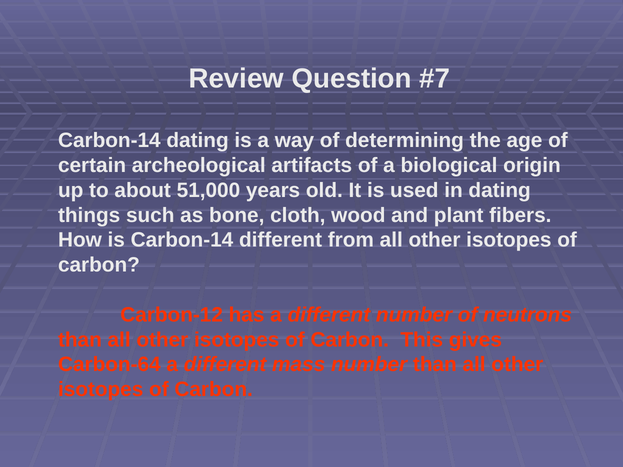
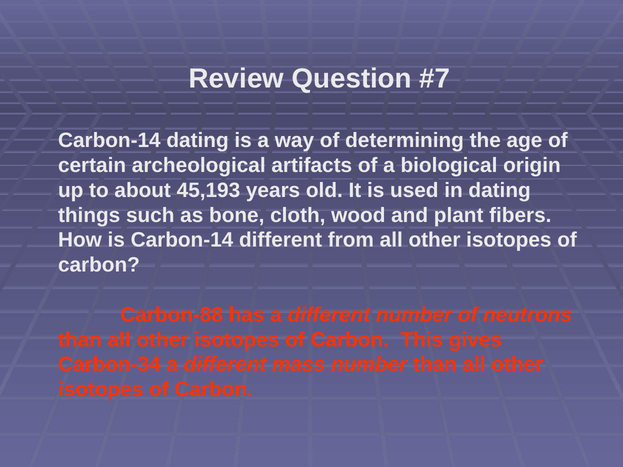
51,000: 51,000 -> 45,193
Carbon-12: Carbon-12 -> Carbon-88
Carbon-64: Carbon-64 -> Carbon-34
